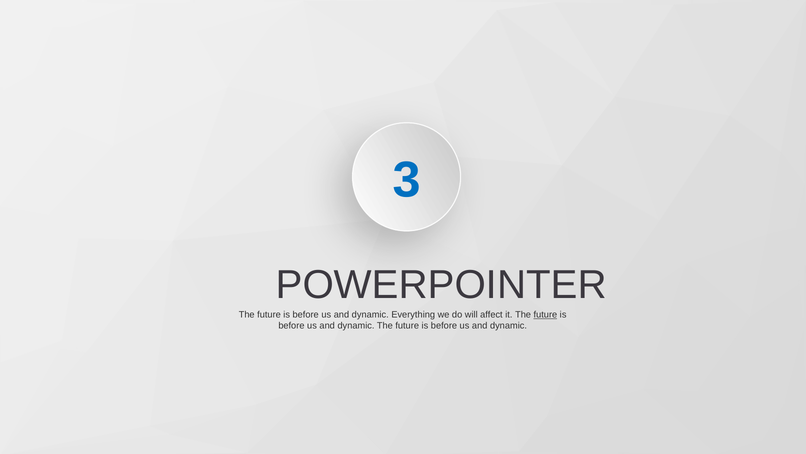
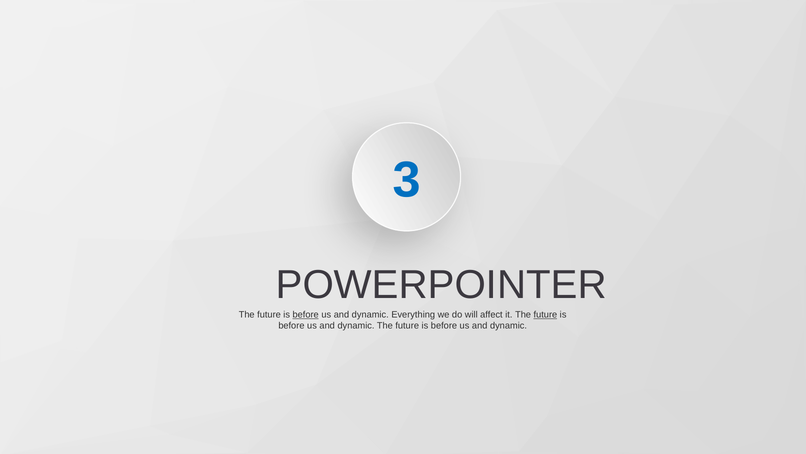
before at (306, 314) underline: none -> present
